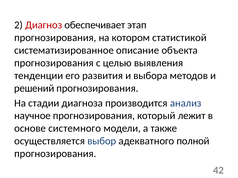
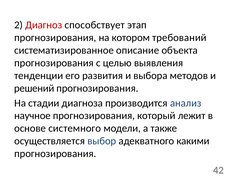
обеспечивает: обеспечивает -> способствует
статистикой: статистикой -> требований
полной: полной -> какими
